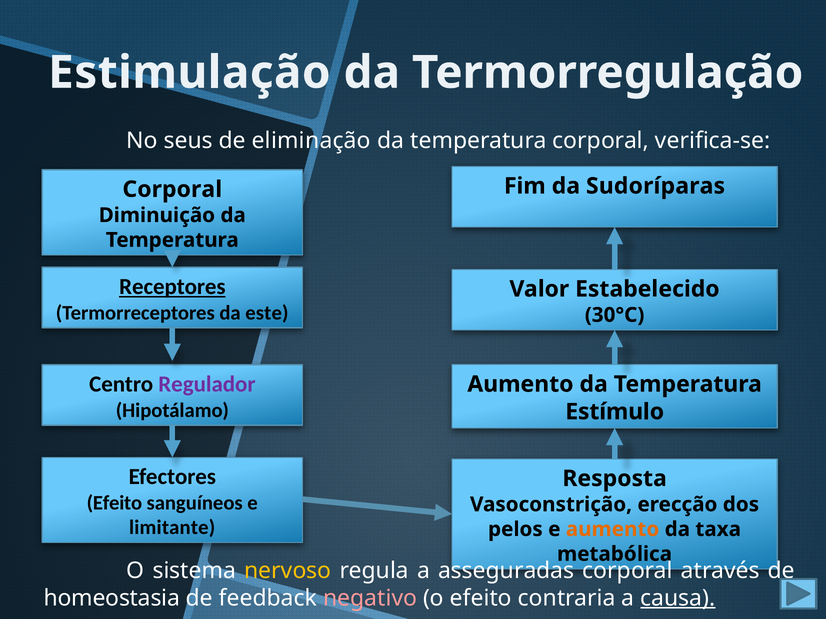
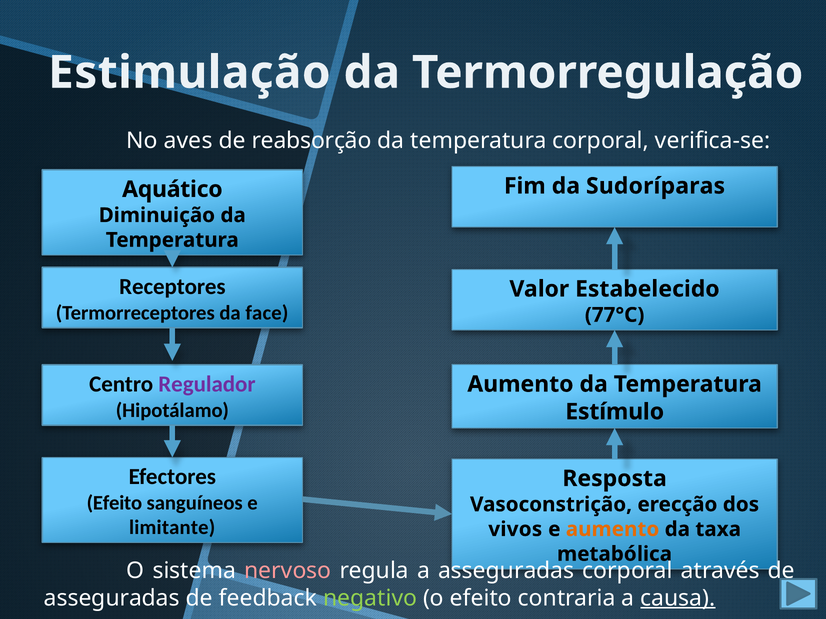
seus: seus -> aves
eliminação: eliminação -> reabsorção
Corporal at (172, 189): Corporal -> Aquático
Receptores underline: present -> none
este: este -> face
30°C: 30°C -> 77°C
pelos: pelos -> vivos
nervoso colour: yellow -> pink
homeostasia at (112, 598): homeostasia -> asseguradas
negativo colour: pink -> light green
